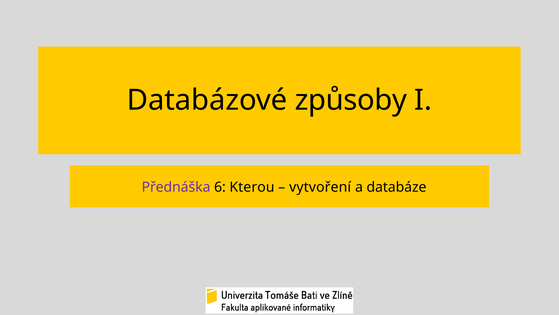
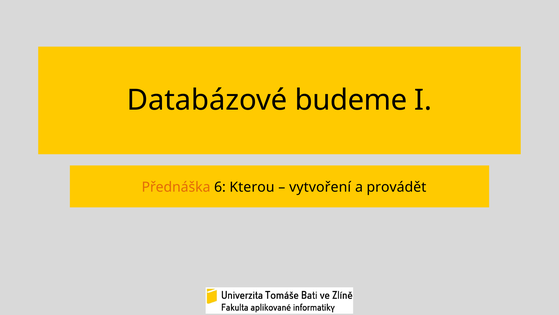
způsoby: způsoby -> budeme
Přednáška colour: purple -> orange
databáze: databáze -> provádět
